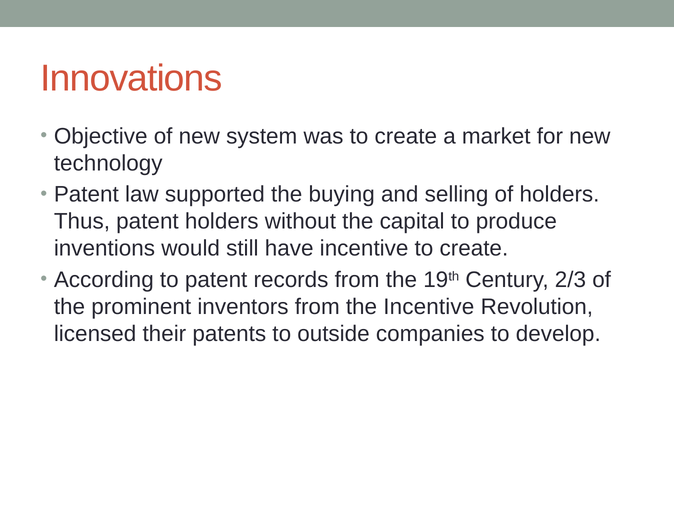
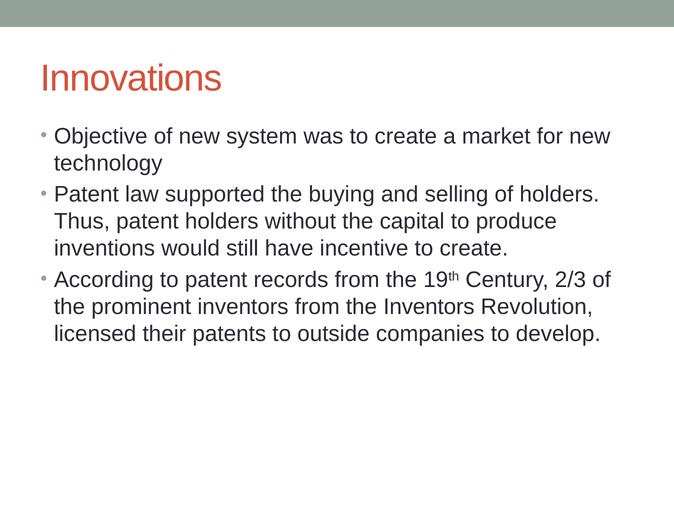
the Incentive: Incentive -> Inventors
